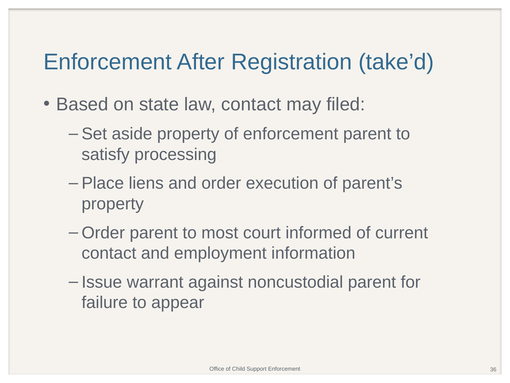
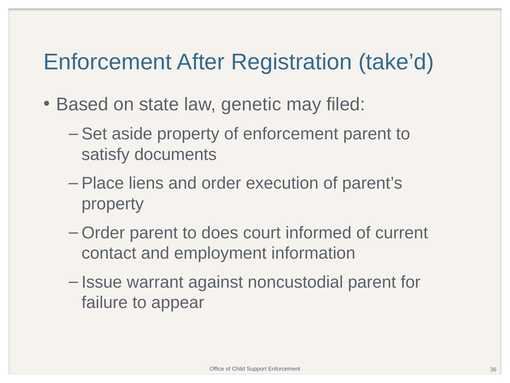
law contact: contact -> genetic
processing: processing -> documents
most: most -> does
